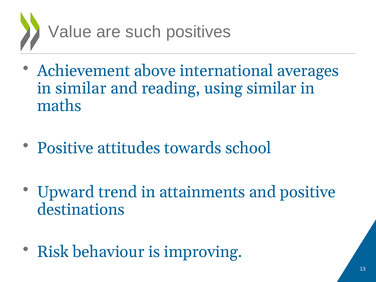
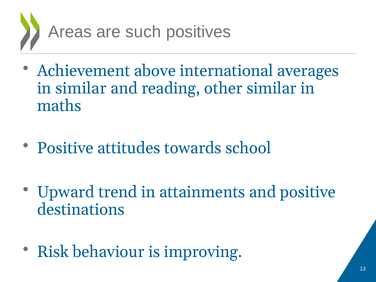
Value: Value -> Areas
using: using -> other
